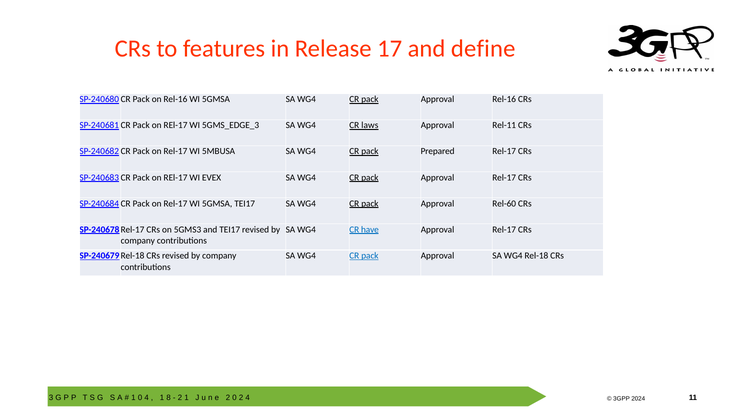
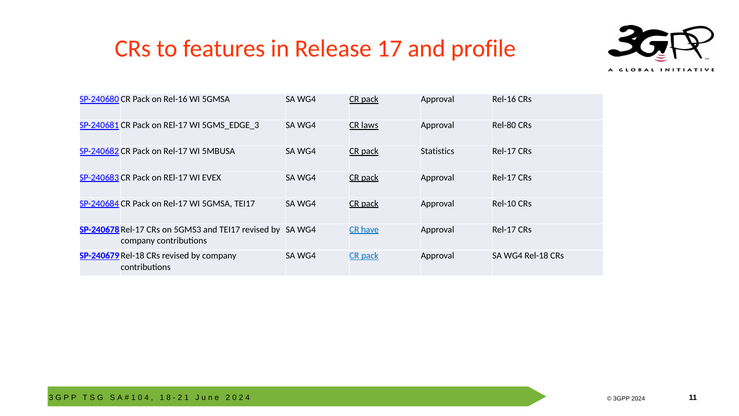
define: define -> profile
Rel-11: Rel-11 -> Rel-80
Prepared: Prepared -> Statistics
Rel-60: Rel-60 -> Rel-10
